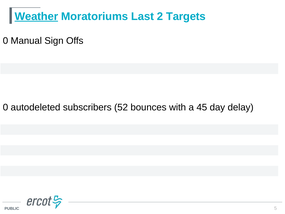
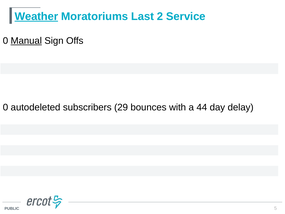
Targets: Targets -> Service
Manual underline: none -> present
52: 52 -> 29
45: 45 -> 44
